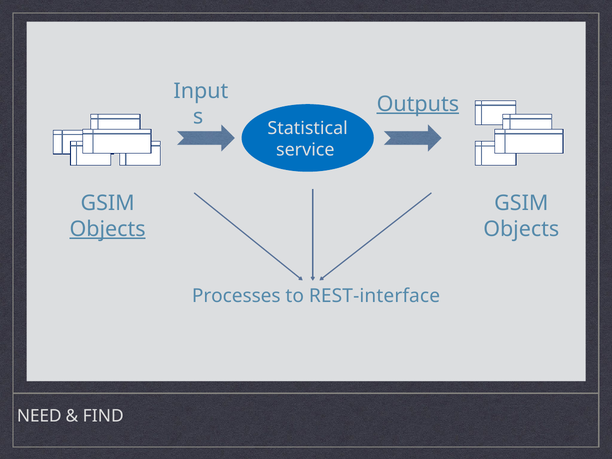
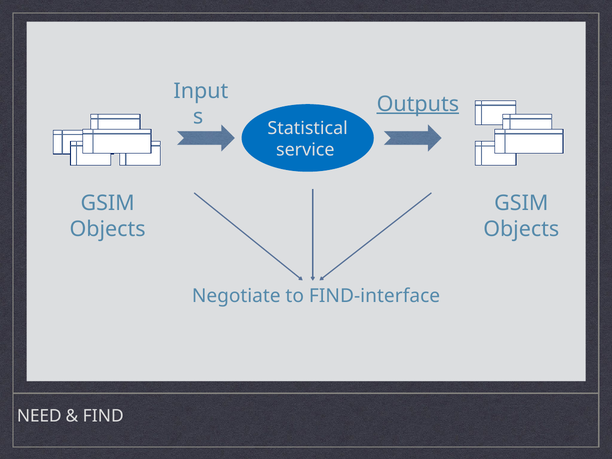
Objects at (108, 229) underline: present -> none
Processes: Processes -> Negotiate
REST-interface: REST-interface -> FIND-interface
